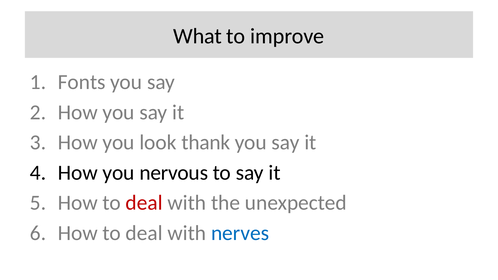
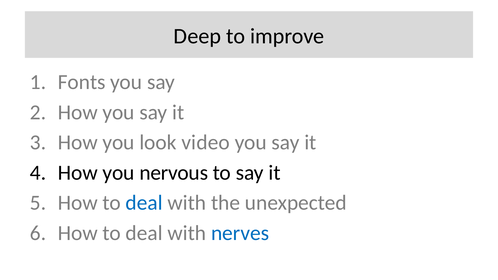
What: What -> Deep
thank: thank -> video
deal at (144, 203) colour: red -> blue
